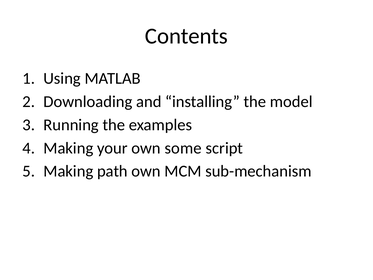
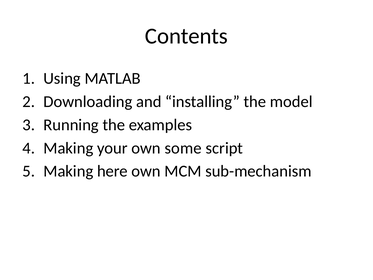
path: path -> here
